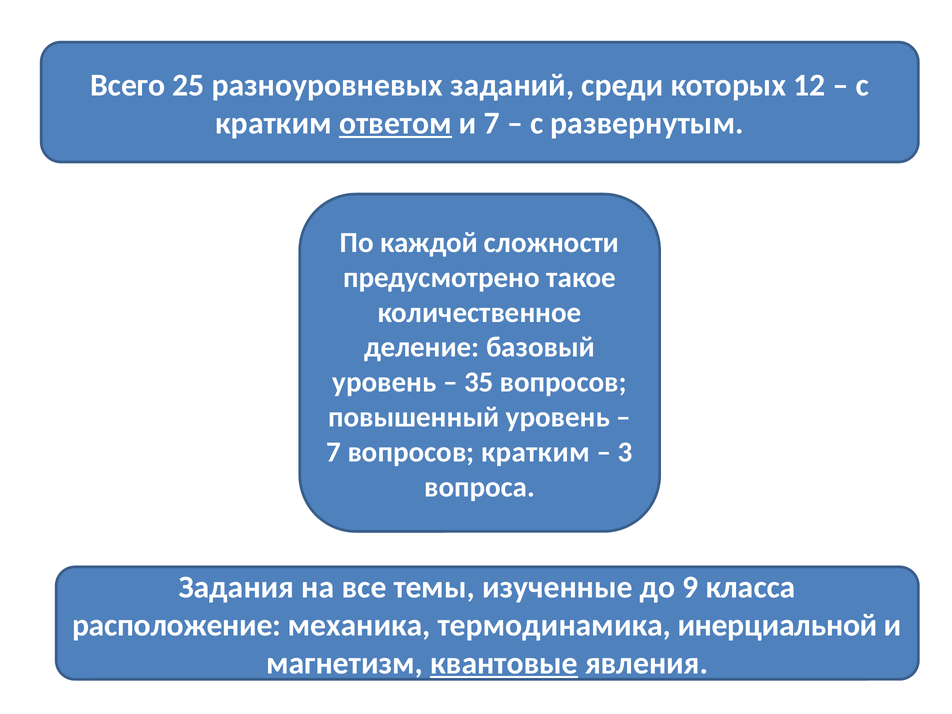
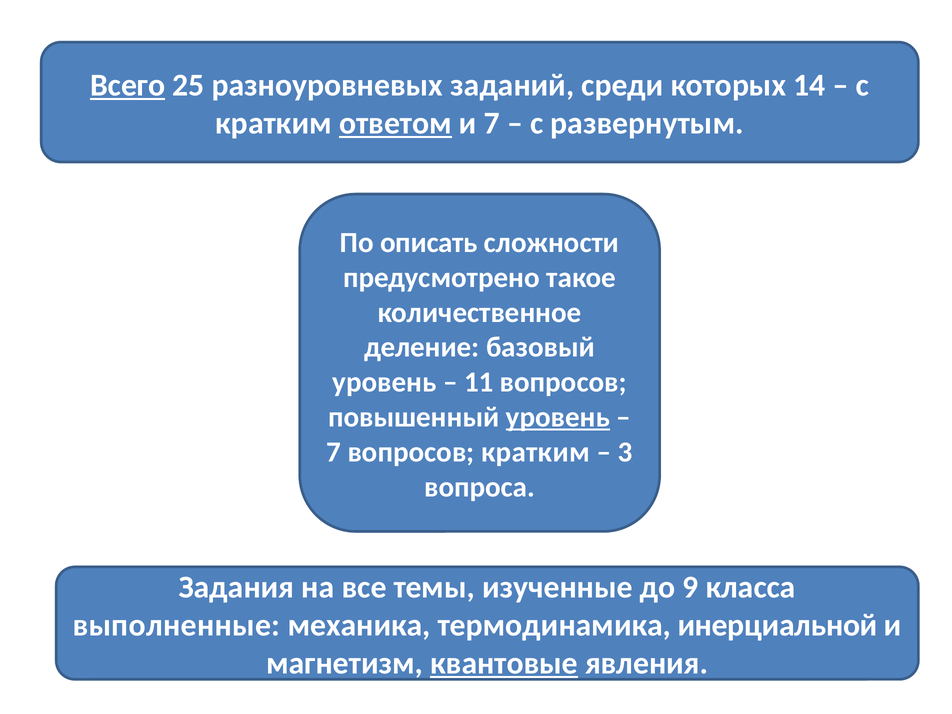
Всего underline: none -> present
12: 12 -> 14
каждой: каждой -> описать
35: 35 -> 11
уровень at (558, 417) underline: none -> present
расположение: расположение -> выполненные
